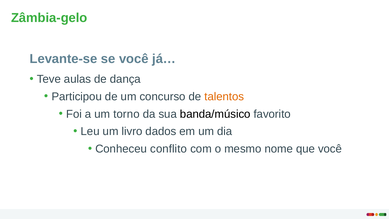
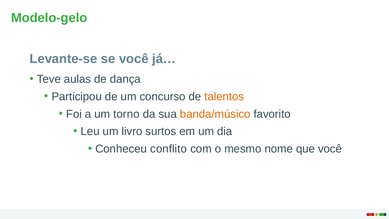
Zâmbia-gelo: Zâmbia-gelo -> Modelo-gelo
banda/músico colour: black -> orange
dados: dados -> surtos
